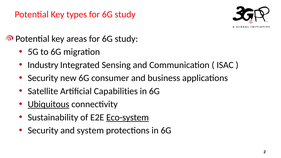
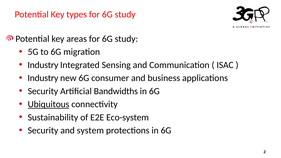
Security at (43, 78): Security -> Industry
Satellite at (43, 91): Satellite -> Security
Capabilities: Capabilities -> Bandwidths
Eco-system underline: present -> none
